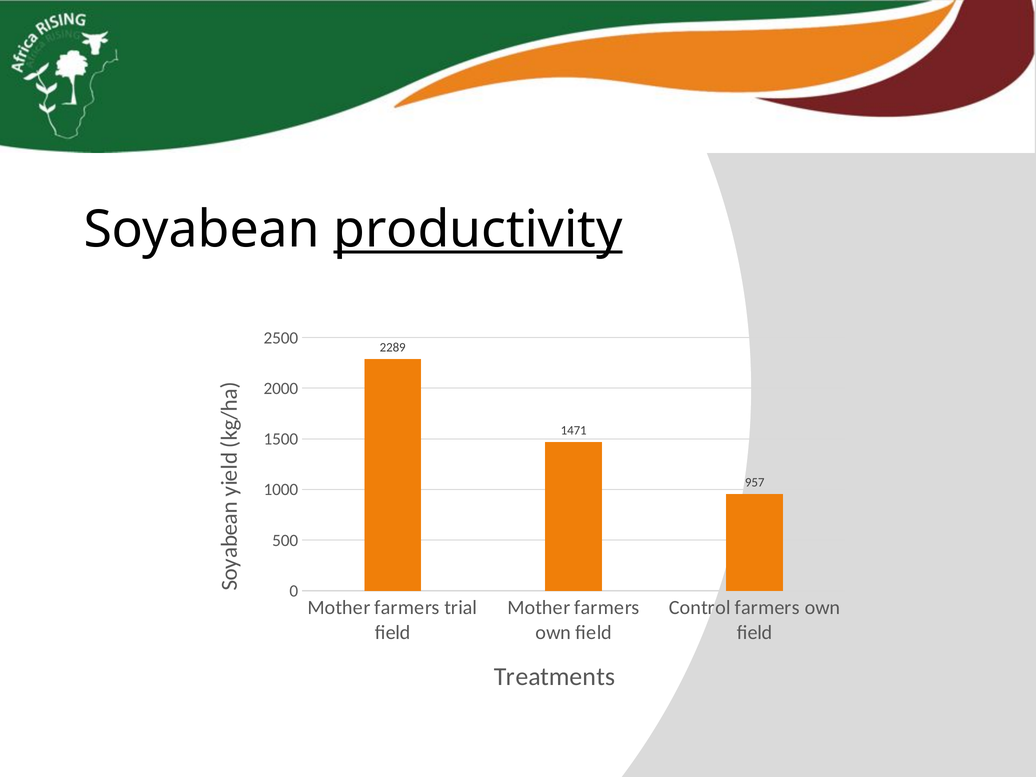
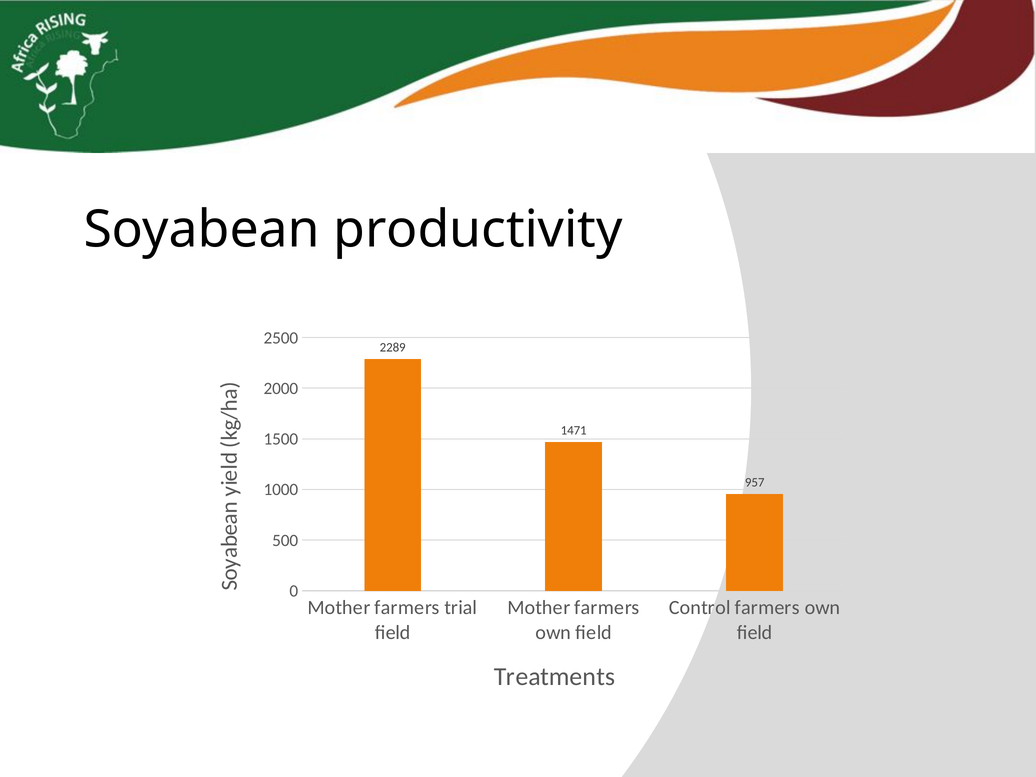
productivity underline: present -> none
